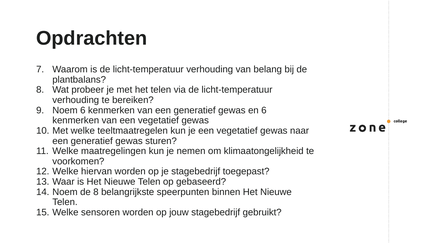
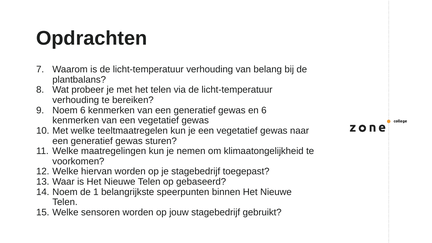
de 8: 8 -> 1
